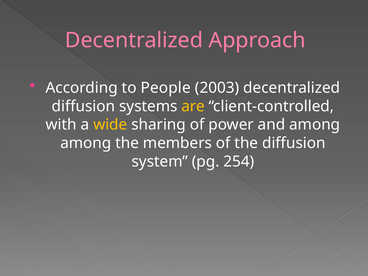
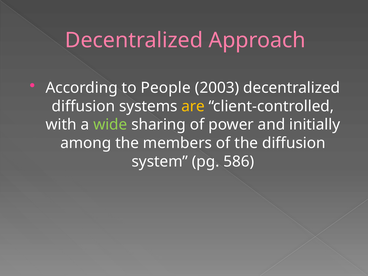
wide colour: yellow -> light green
and among: among -> initially
254: 254 -> 586
